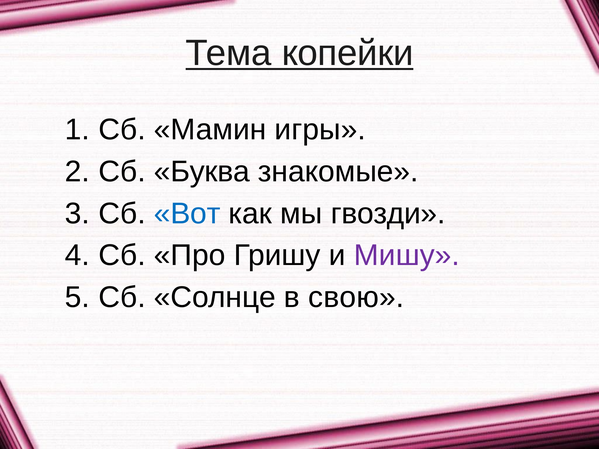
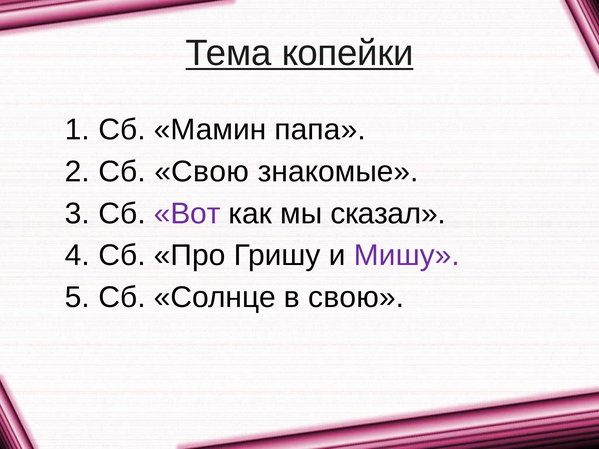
игры: игры -> папа
Сб Буква: Буква -> Свою
Вот colour: blue -> purple
гвозди: гвозди -> сказал
